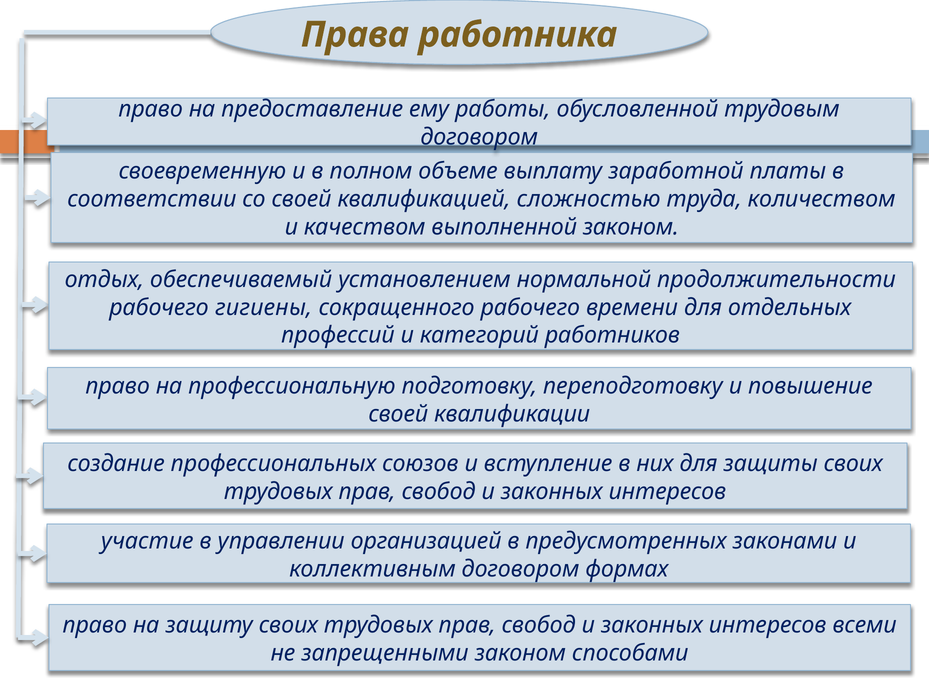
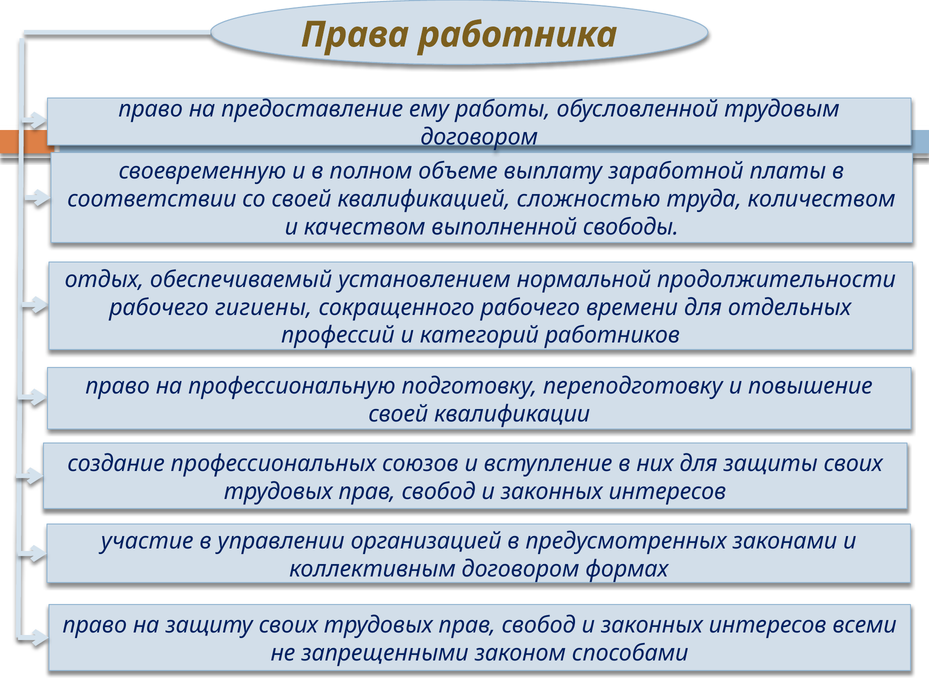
выполненной законом: законом -> свободы
